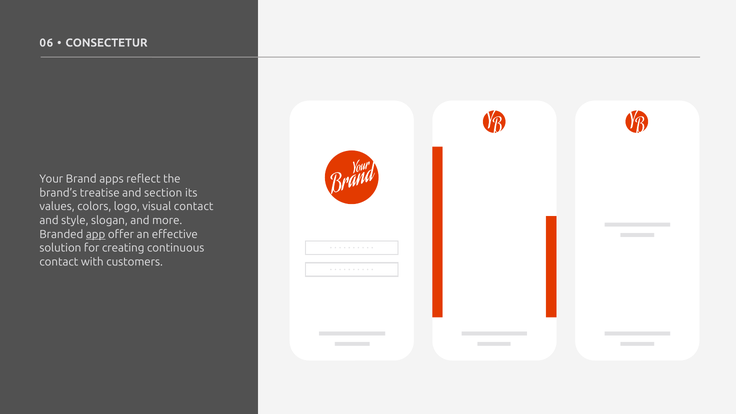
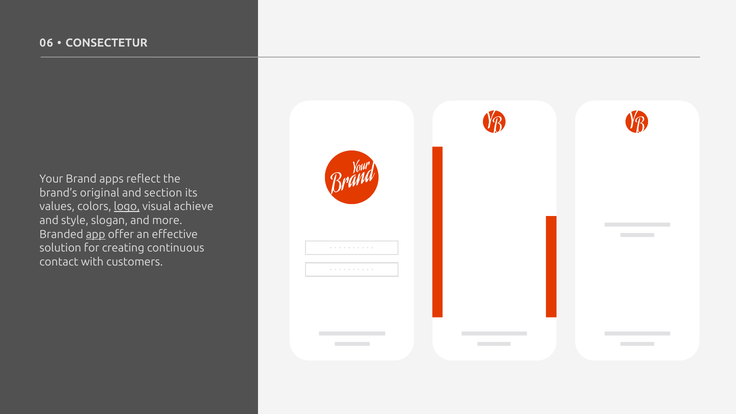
treatise: treatise -> original
logo underline: none -> present
visual contact: contact -> achieve
